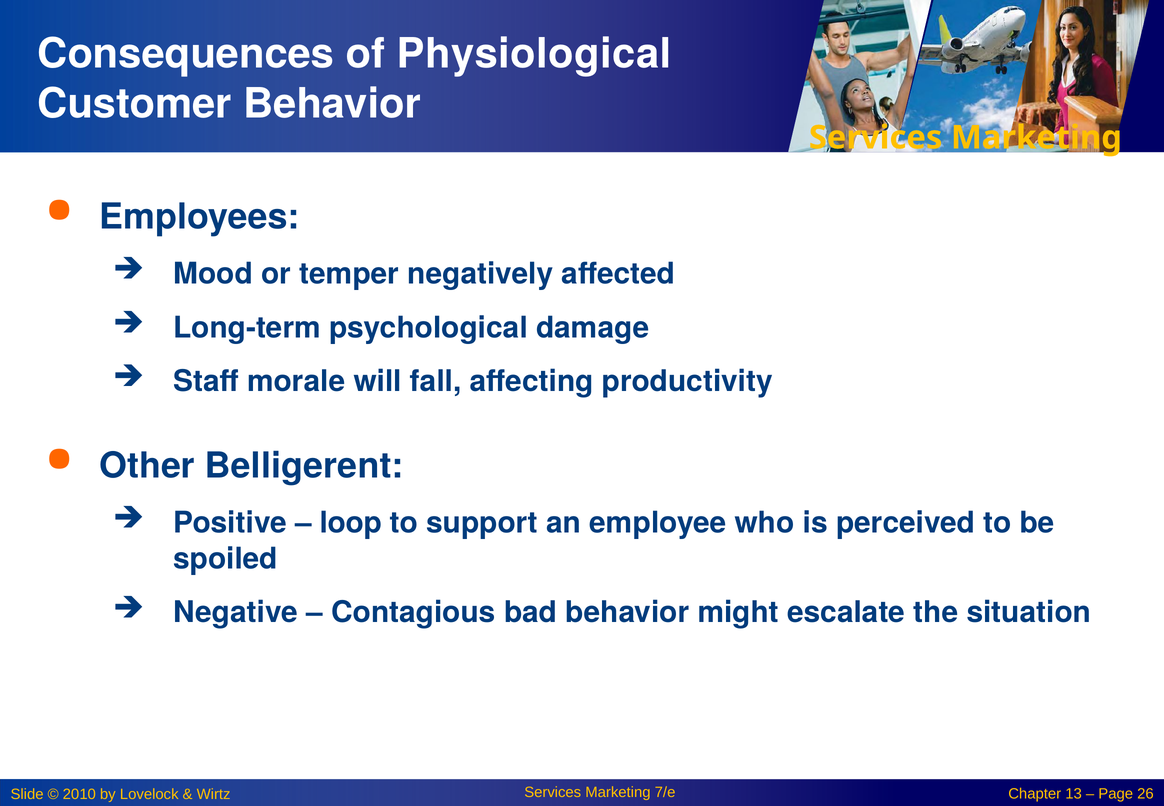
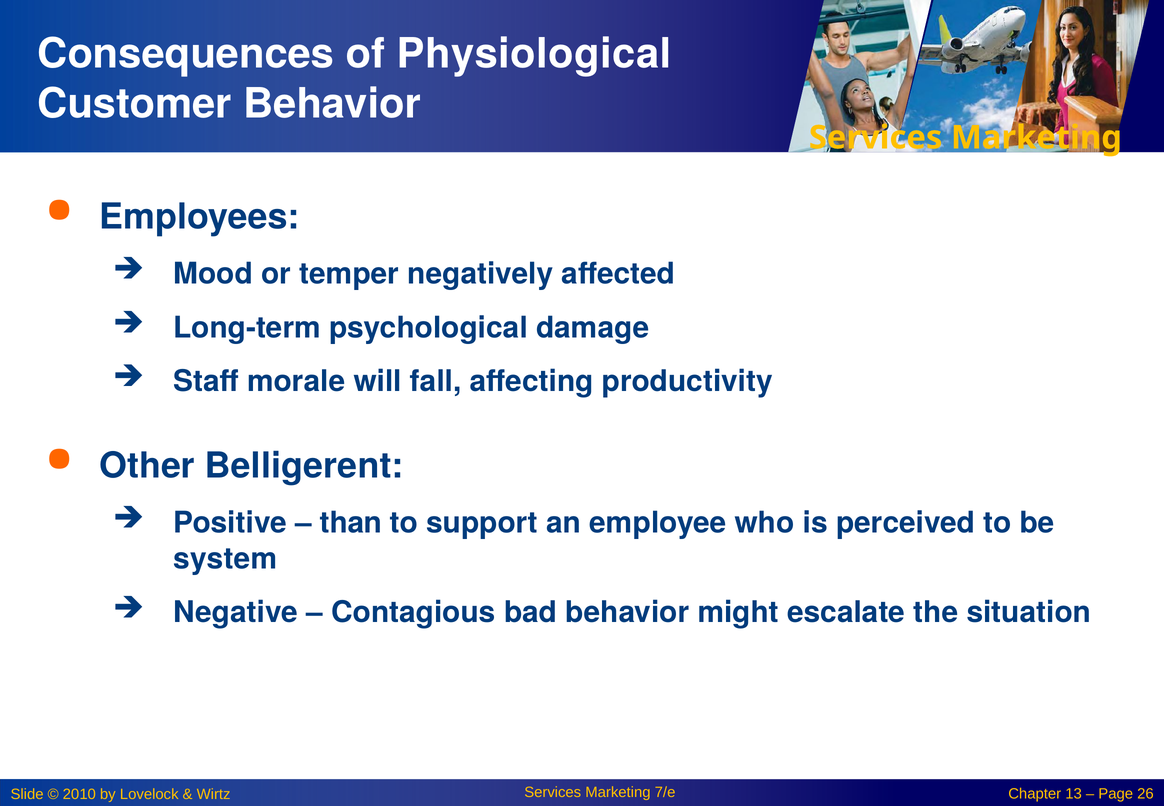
loop: loop -> than
spoiled: spoiled -> system
